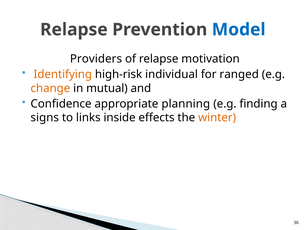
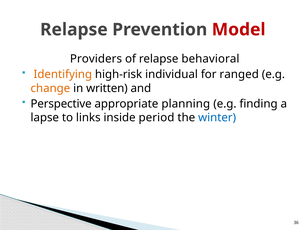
Model colour: blue -> red
motivation: motivation -> behavioral
mutual: mutual -> written
Confidence: Confidence -> Perspective
signs: signs -> lapse
effects: effects -> period
winter colour: orange -> blue
